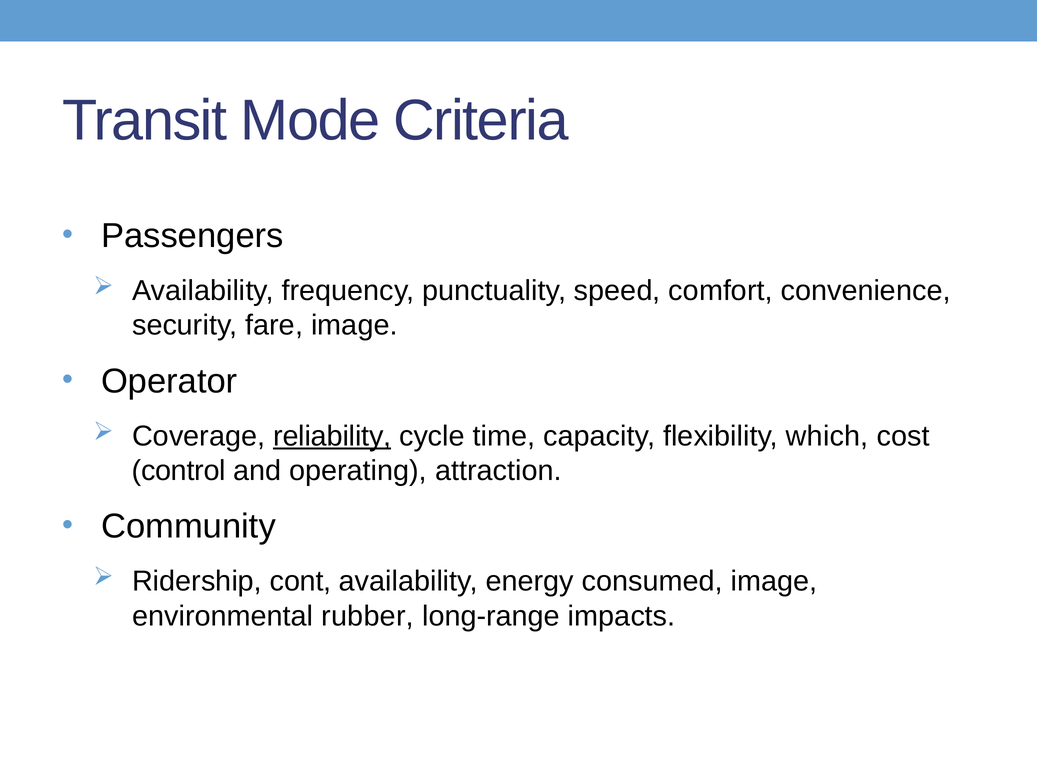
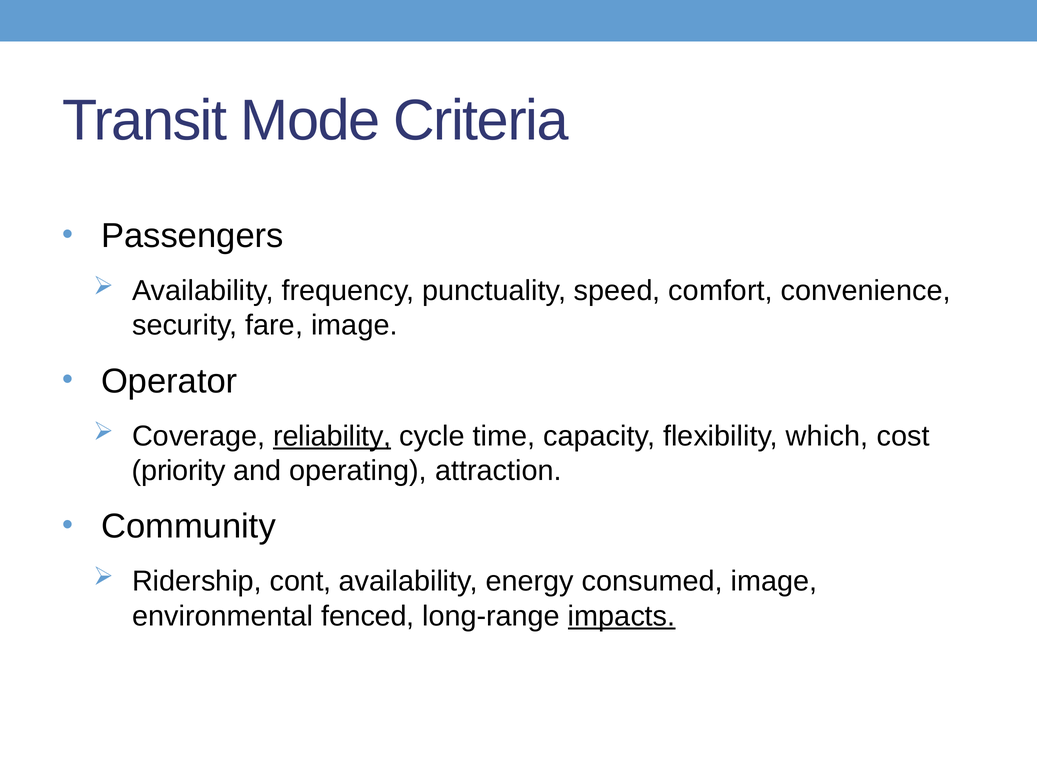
control: control -> priority
rubber: rubber -> fenced
impacts underline: none -> present
